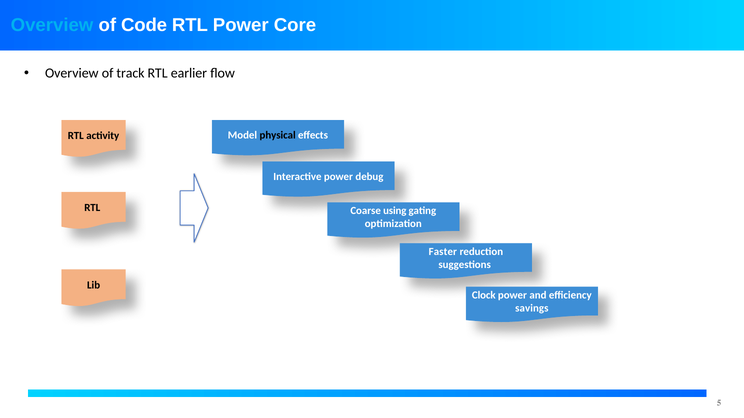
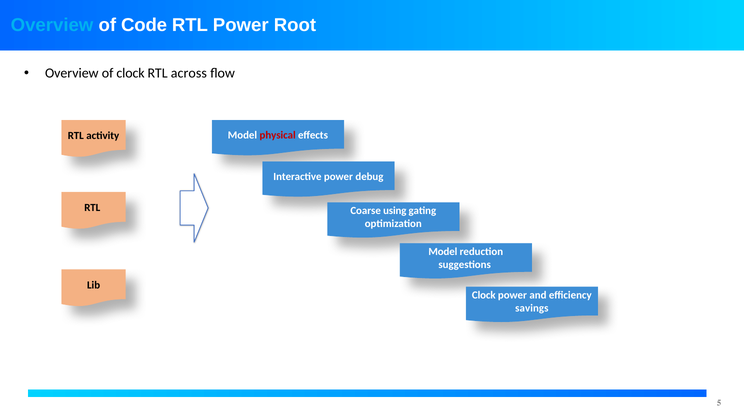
Core: Core -> Root
of track: track -> clock
earlier: earlier -> across
physical colour: black -> red
Faster at (443, 252): Faster -> Model
